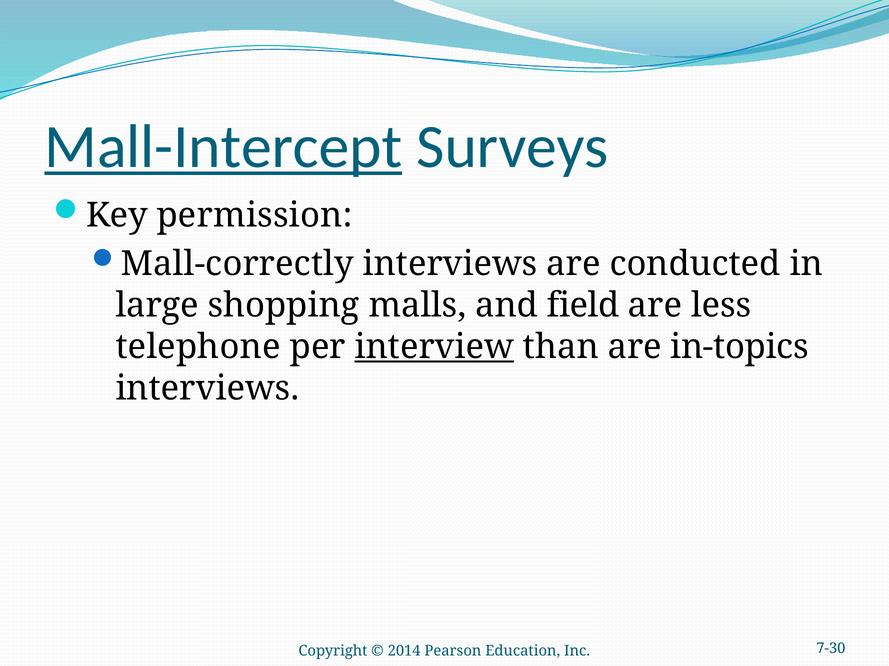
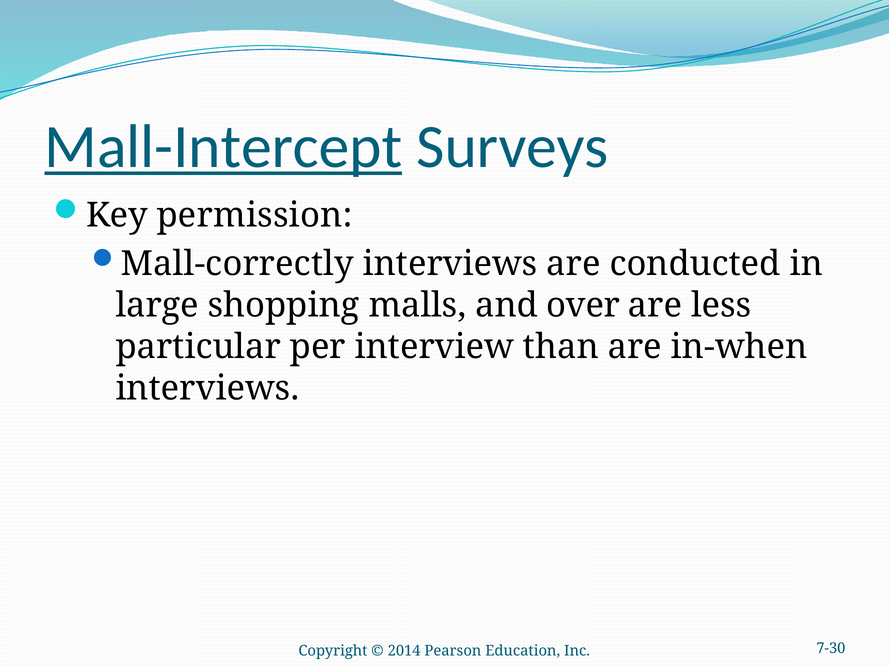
field: field -> over
telephone: telephone -> particular
interview underline: present -> none
in-topics: in-topics -> in-when
